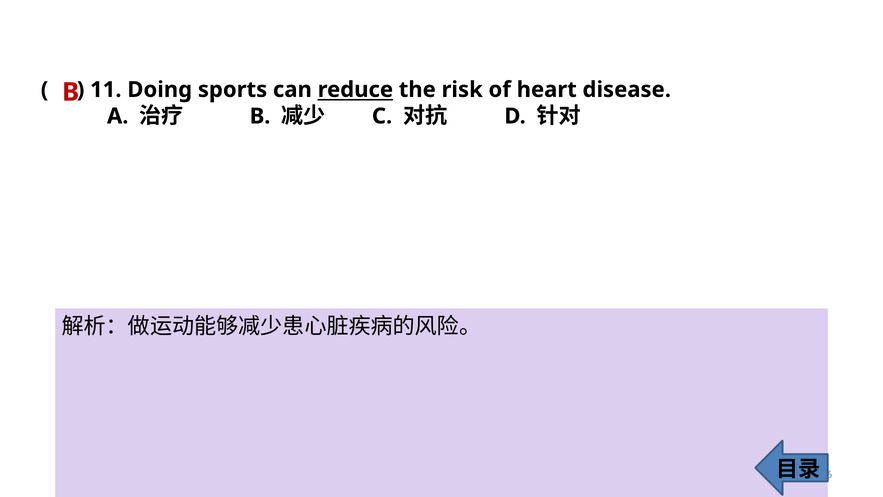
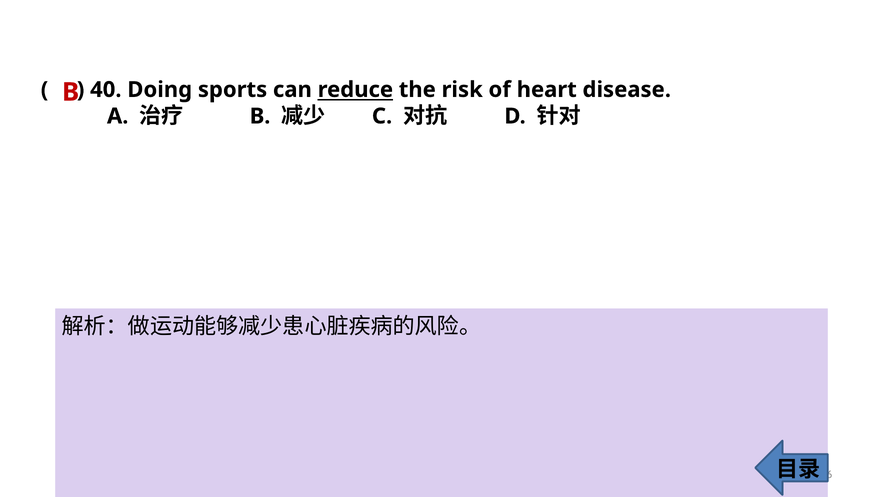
11: 11 -> 40
